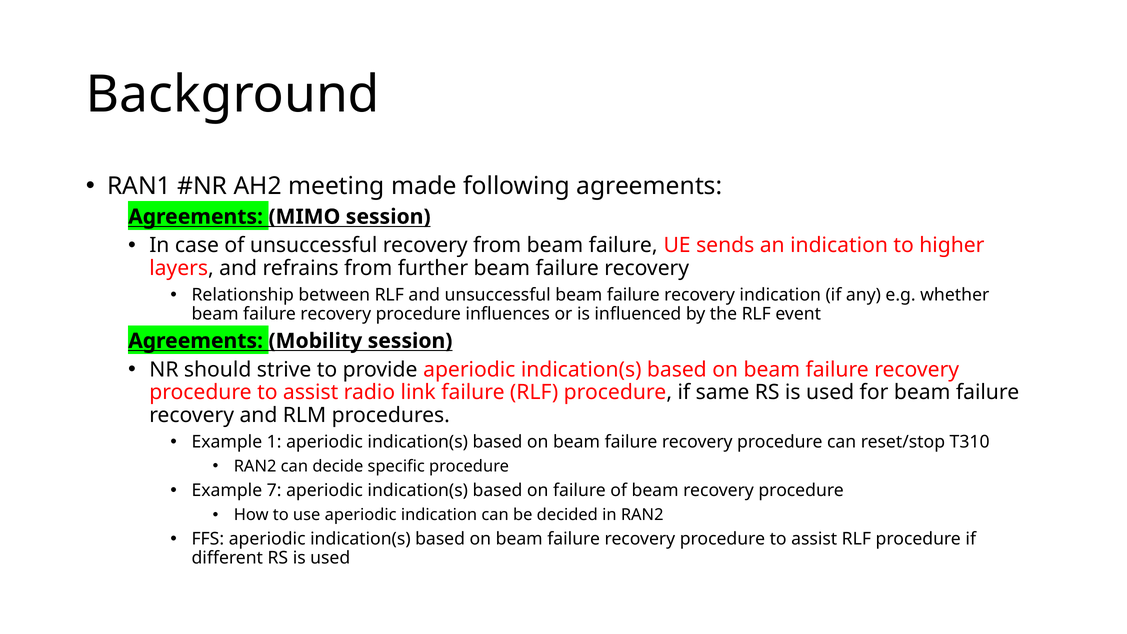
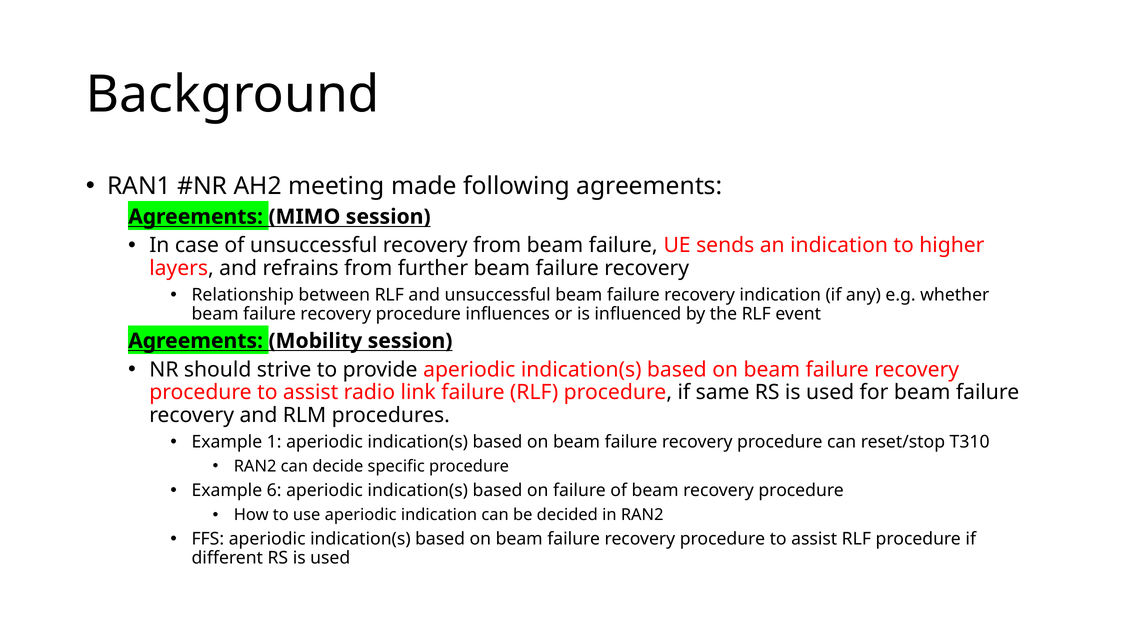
7: 7 -> 6
